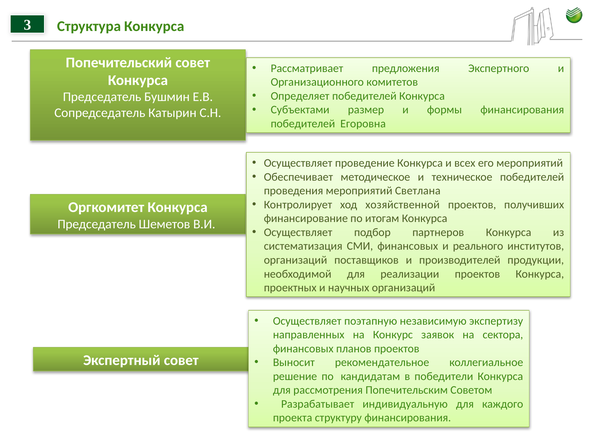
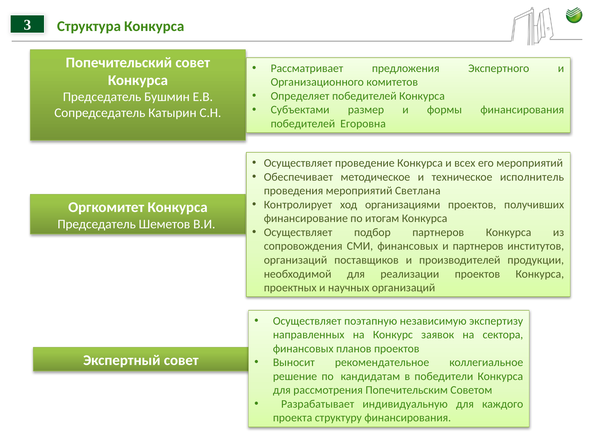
техническое победителей: победителей -> исполнитель
хозяйственной: хозяйственной -> организациями
систематизация: систематизация -> сопровождения
и реального: реального -> партнеров
